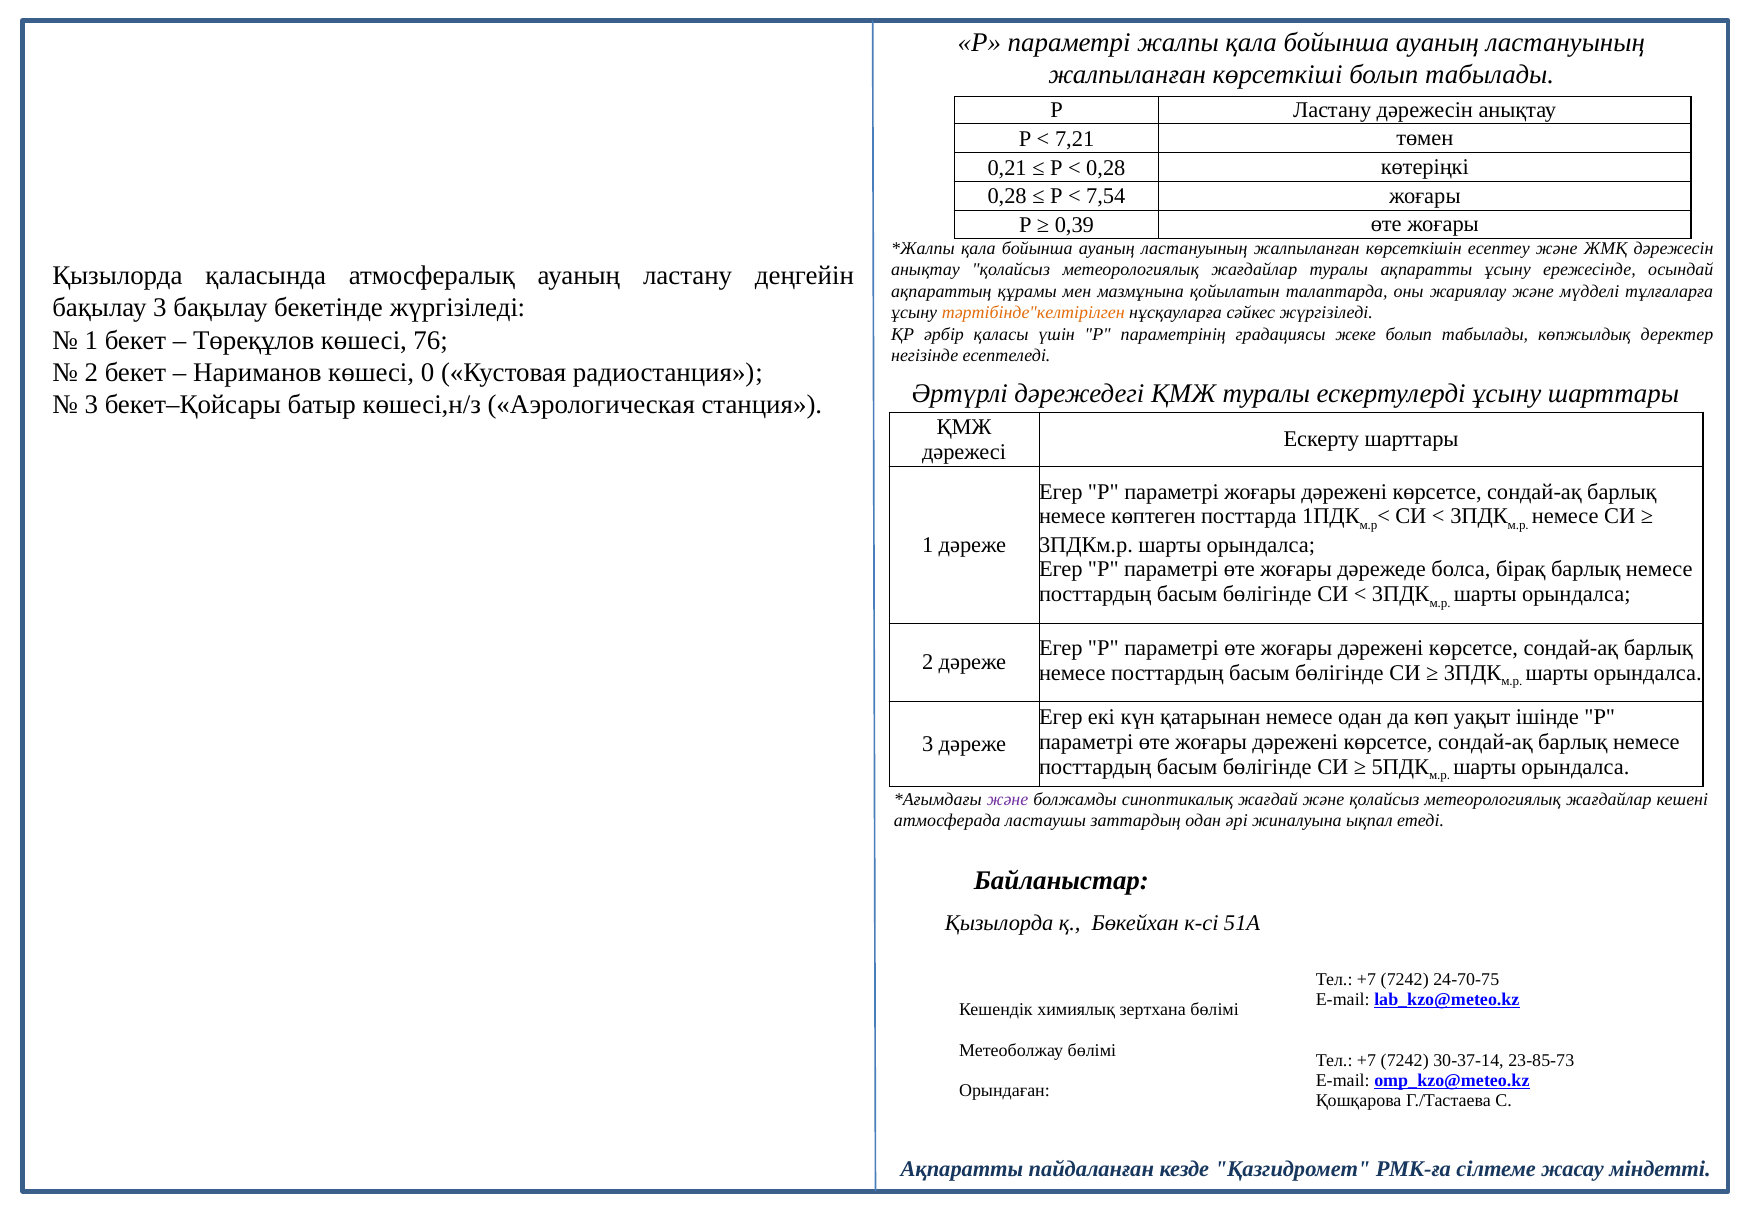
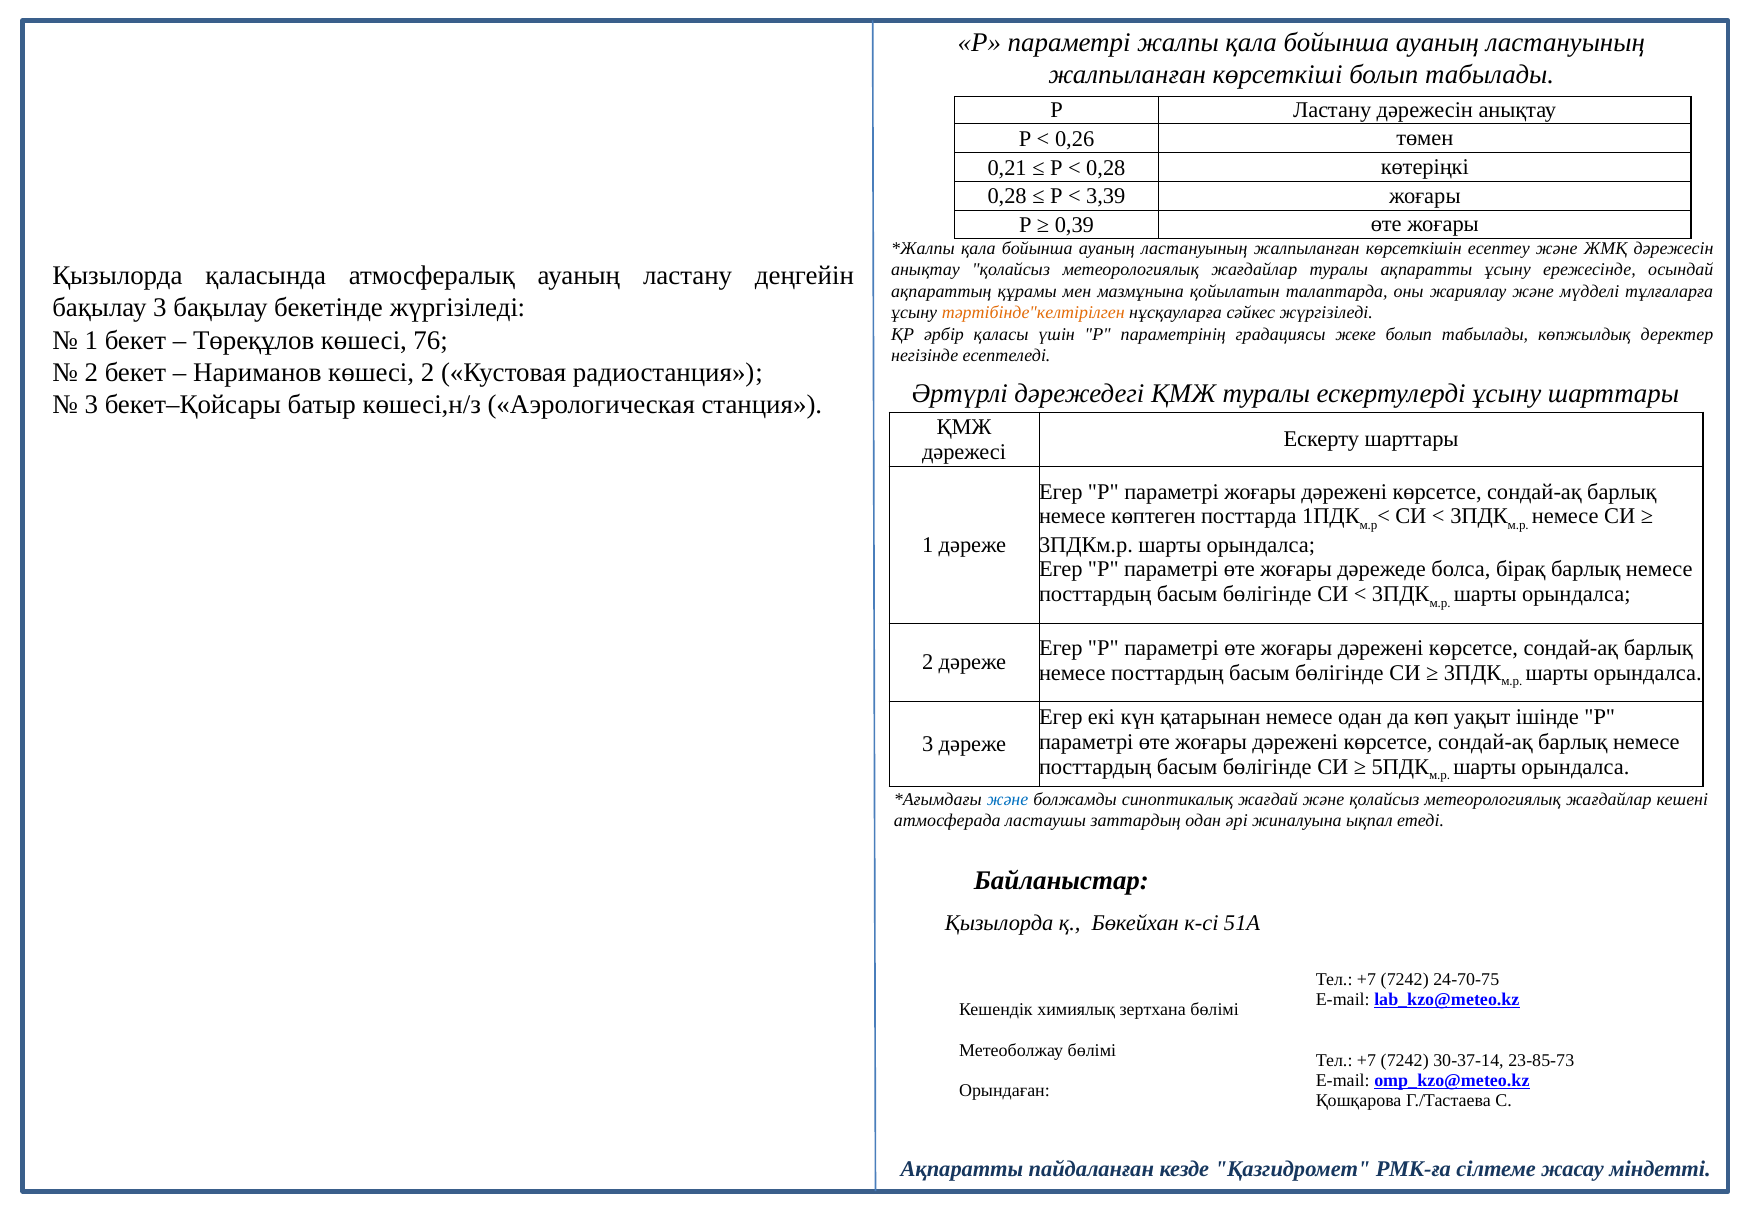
7,21: 7,21 -> 0,26
7,54: 7,54 -> 3,39
көшесі 0: 0 -> 2
және at (1008, 799) colour: purple -> blue
